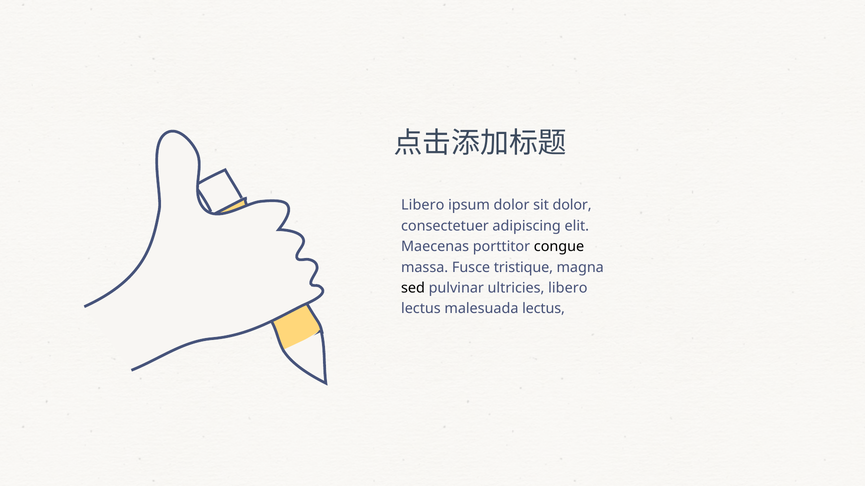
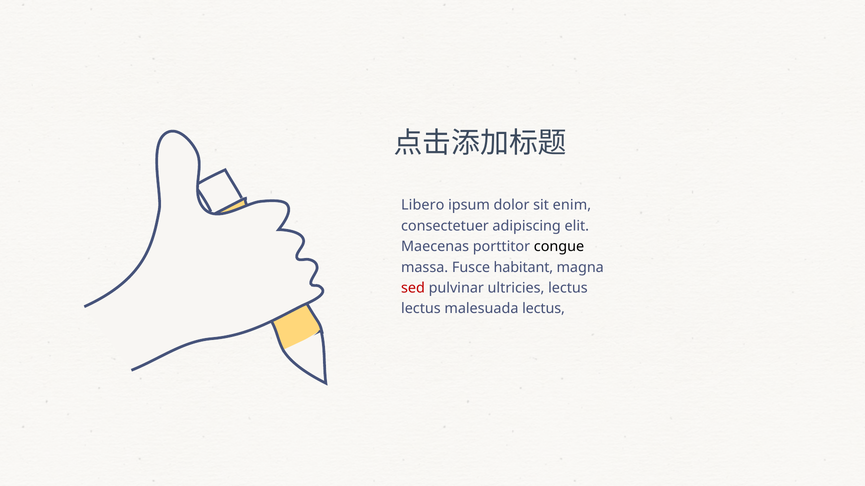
sit dolor: dolor -> enim
tristique: tristique -> habitant
sed colour: black -> red
ultricies libero: libero -> lectus
